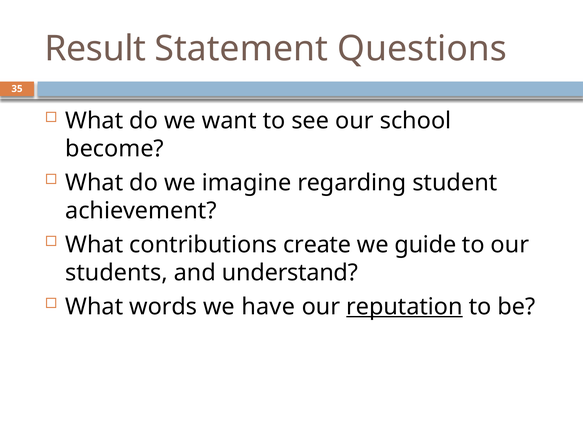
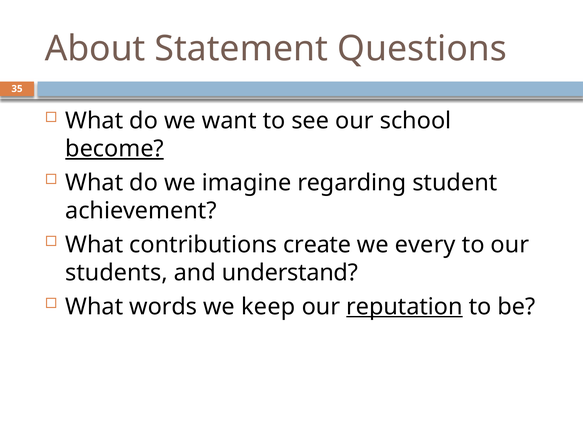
Result: Result -> About
become underline: none -> present
guide: guide -> every
have: have -> keep
